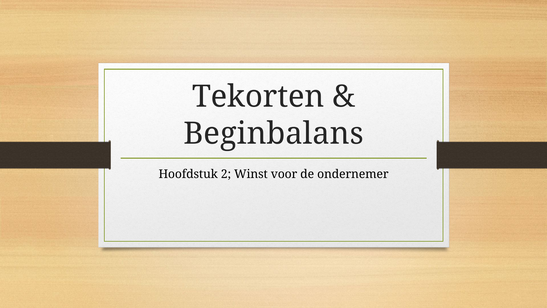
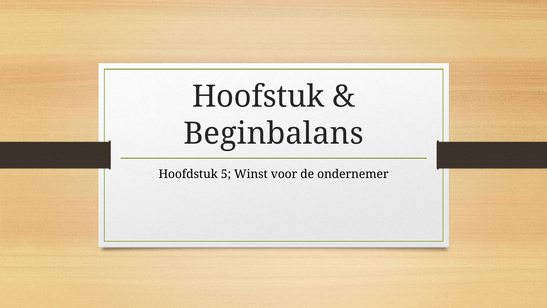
Tekorten: Tekorten -> Hoofstuk
2: 2 -> 5
